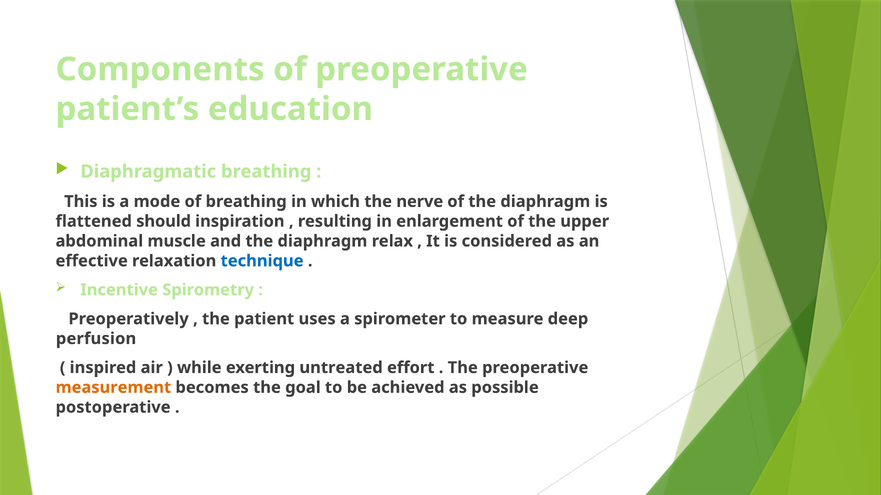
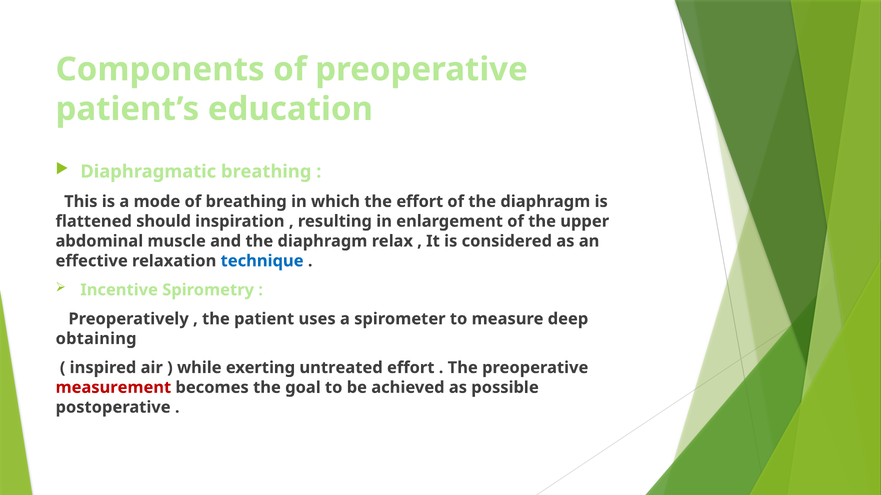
the nerve: nerve -> effort
perfusion: perfusion -> obtaining
measurement colour: orange -> red
